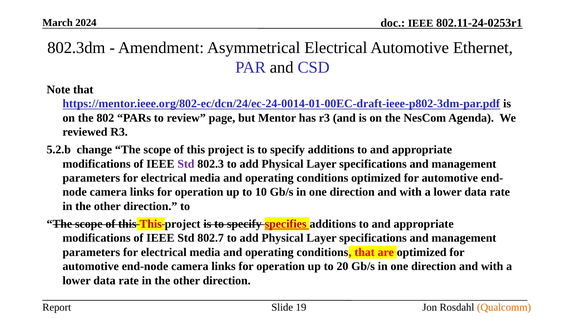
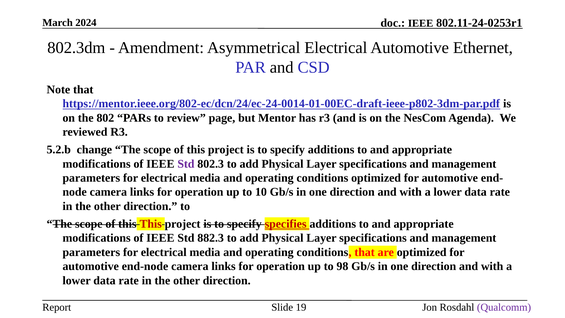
802.7: 802.7 -> 882.3
20: 20 -> 98
Qualcomm colour: orange -> purple
